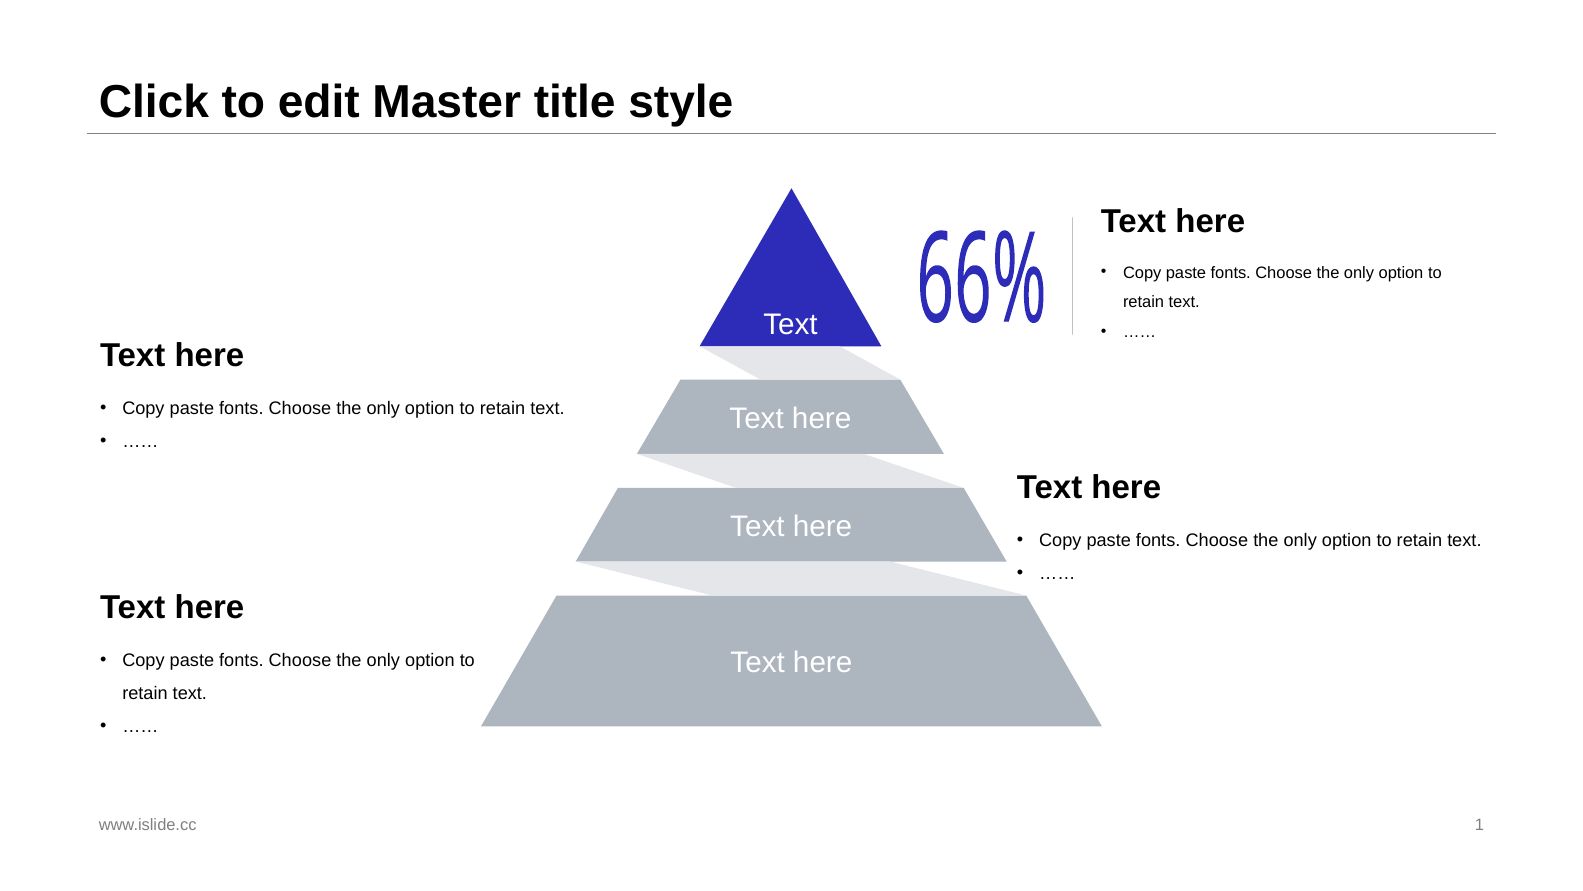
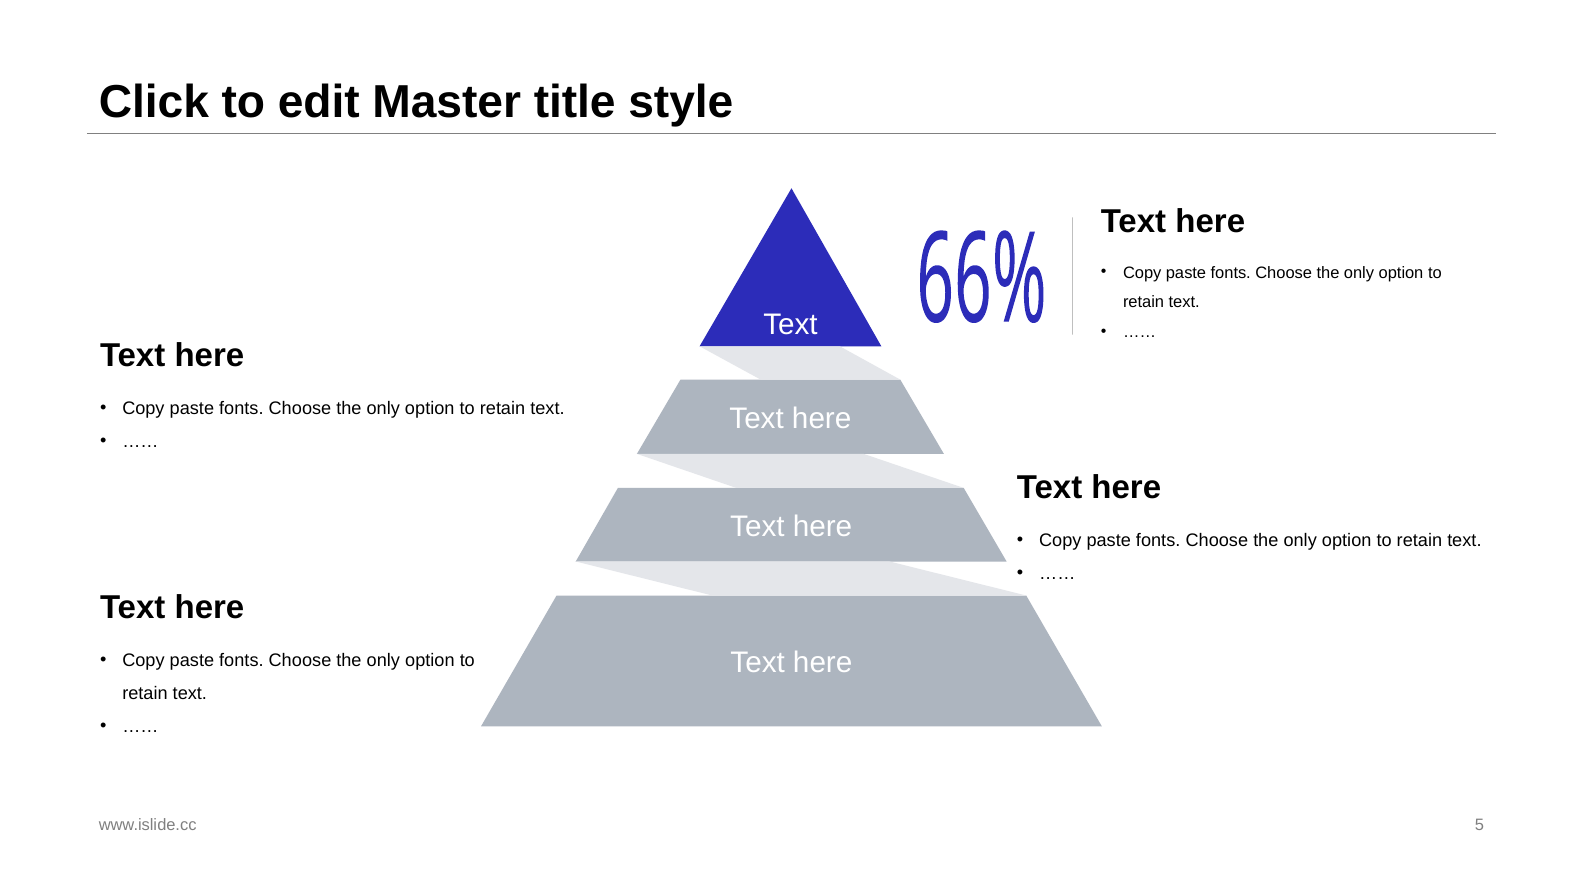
1: 1 -> 5
